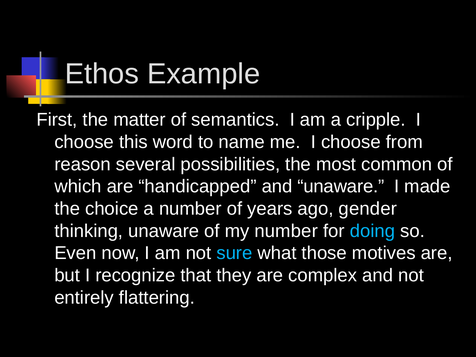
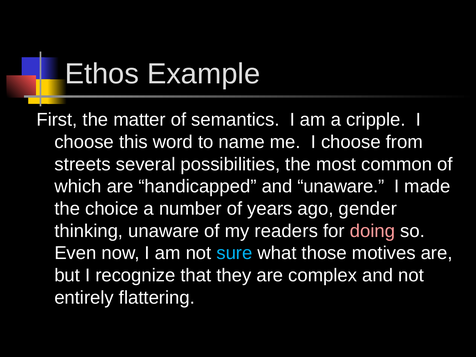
reason: reason -> streets
my number: number -> readers
doing colour: light blue -> pink
